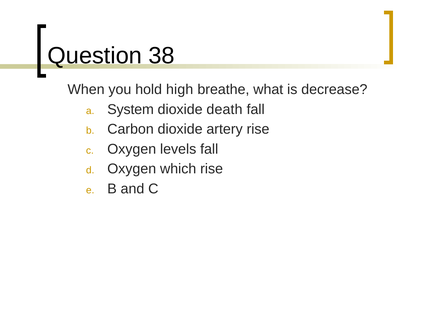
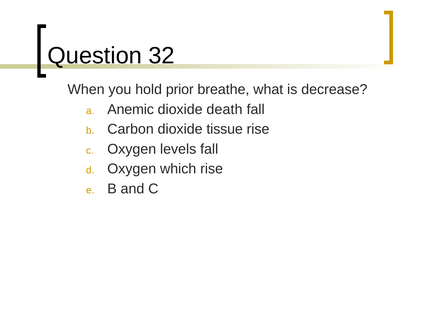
38: 38 -> 32
high: high -> prior
System: System -> Anemic
artery: artery -> tissue
